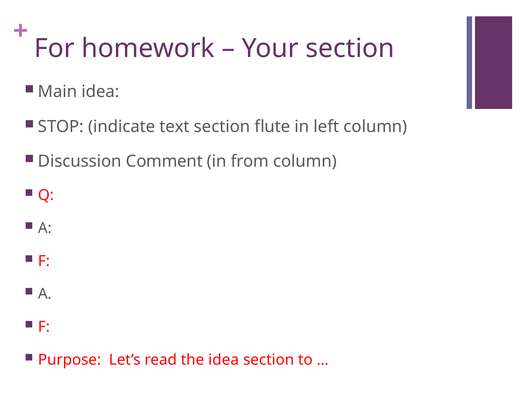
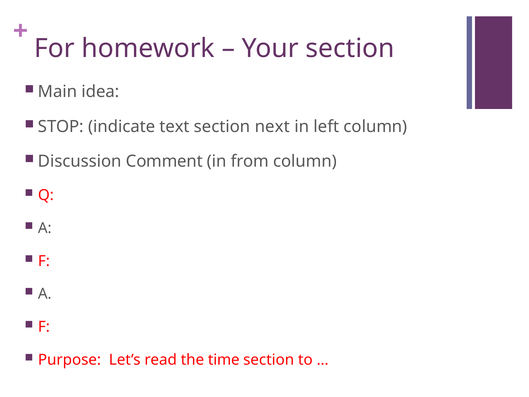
flute: flute -> next
the idea: idea -> time
